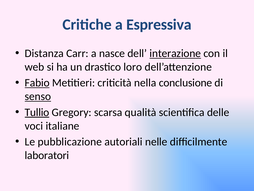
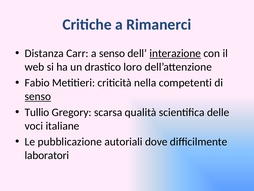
Espressiva: Espressiva -> Rimanerci
a nasce: nasce -> senso
Fabio underline: present -> none
conclusione: conclusione -> competenti
Tullio underline: present -> none
nelle: nelle -> dove
